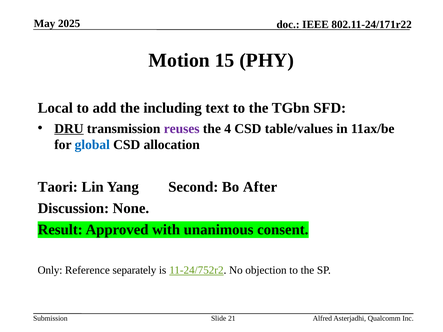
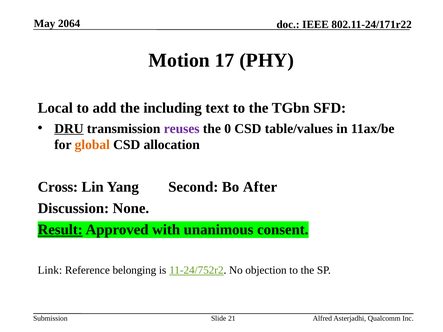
2025: 2025 -> 2064
15: 15 -> 17
4: 4 -> 0
global colour: blue -> orange
Taori: Taori -> Cross
Result underline: none -> present
Only: Only -> Link
separately: separately -> belonging
